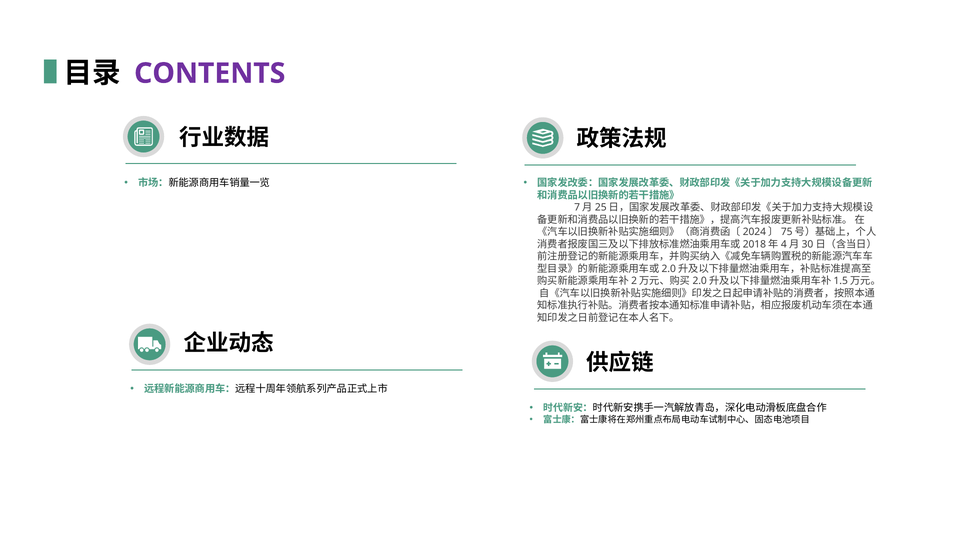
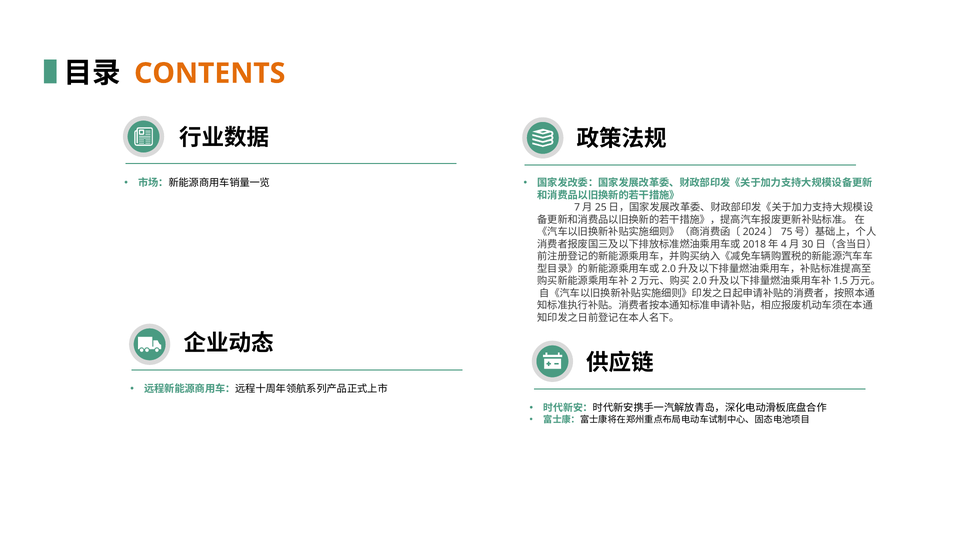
CONTENTS colour: purple -> orange
